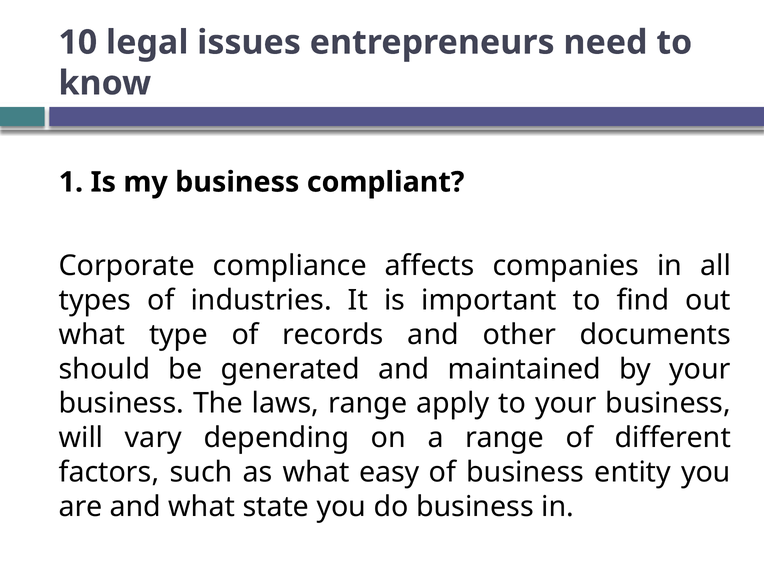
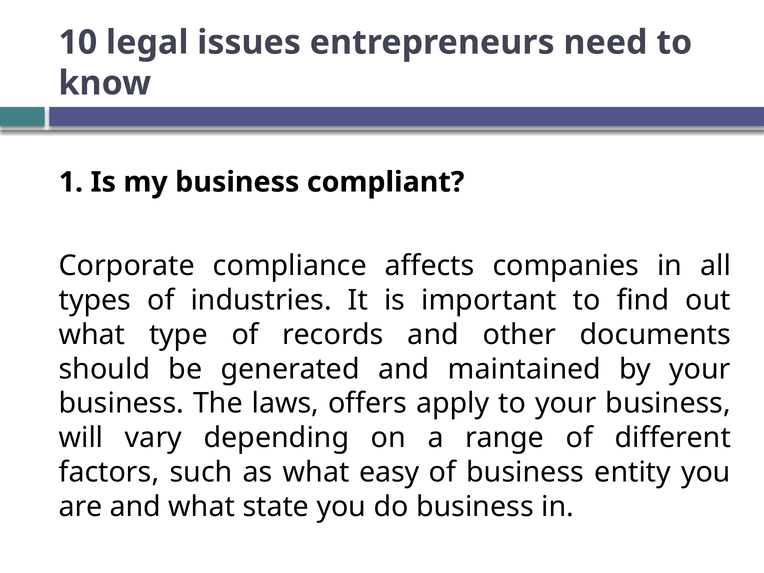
laws range: range -> offers
